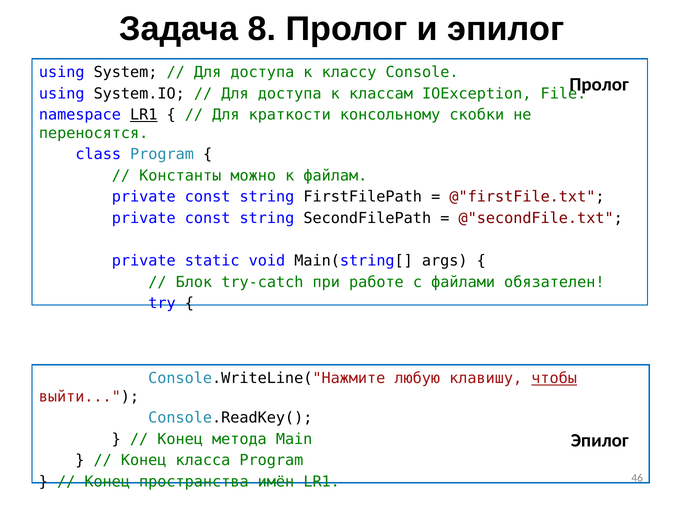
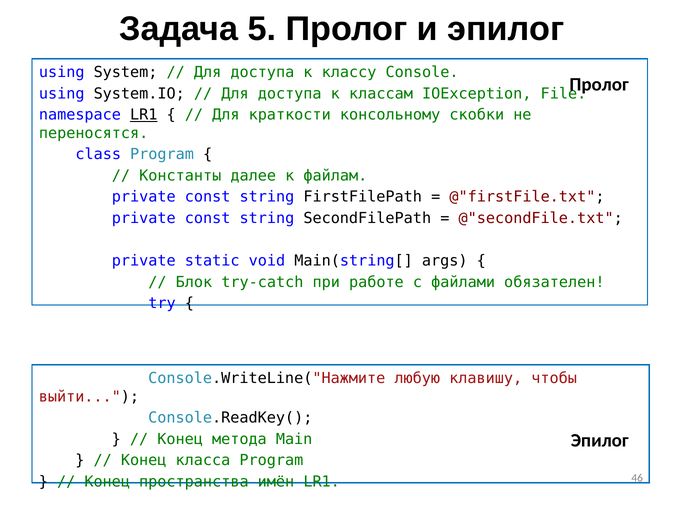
8: 8 -> 5
можно: можно -> далее
чтобы underline: present -> none
